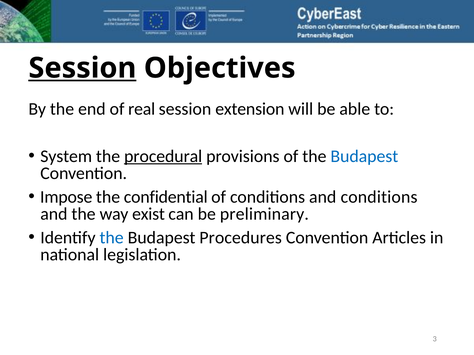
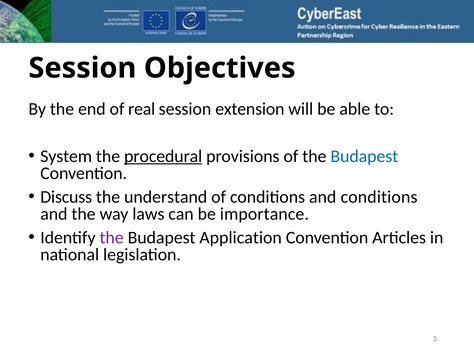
Session at (82, 68) underline: present -> none
Impose: Impose -> Discuss
confidential: confidential -> understand
exist: exist -> laws
preliminary: preliminary -> importance
the at (112, 238) colour: blue -> purple
Procedures: Procedures -> Application
